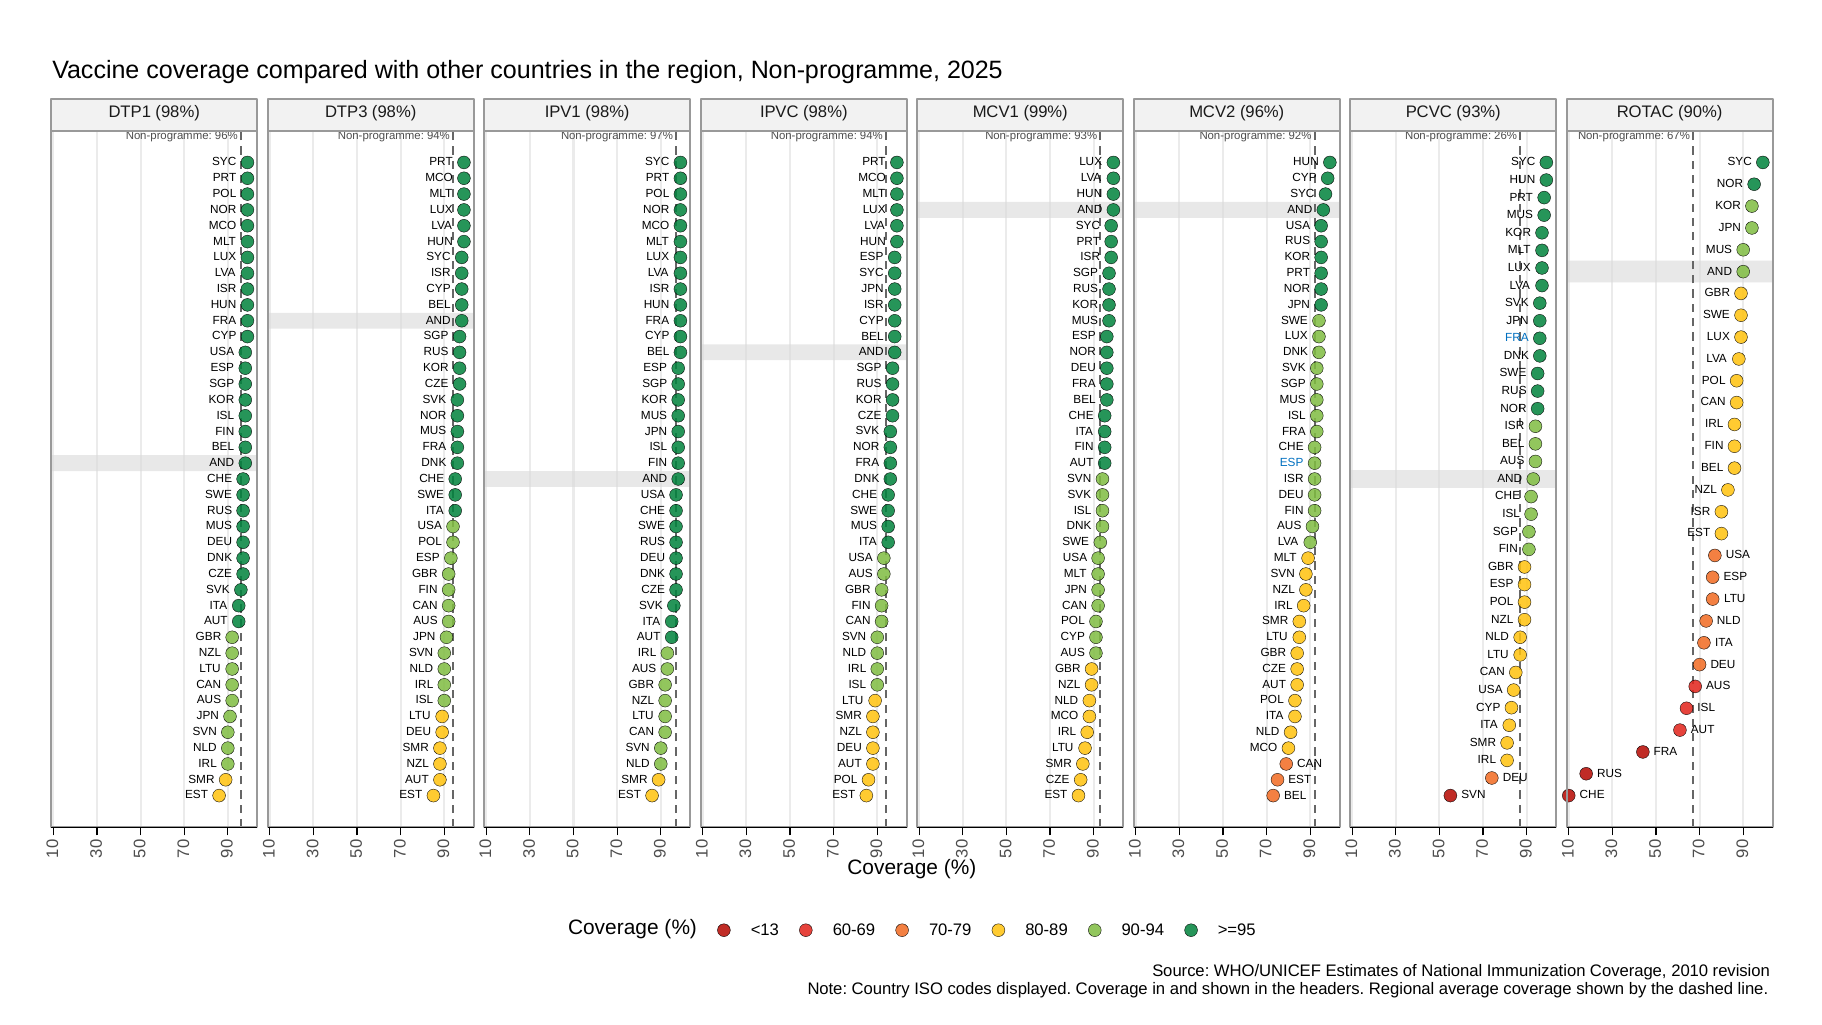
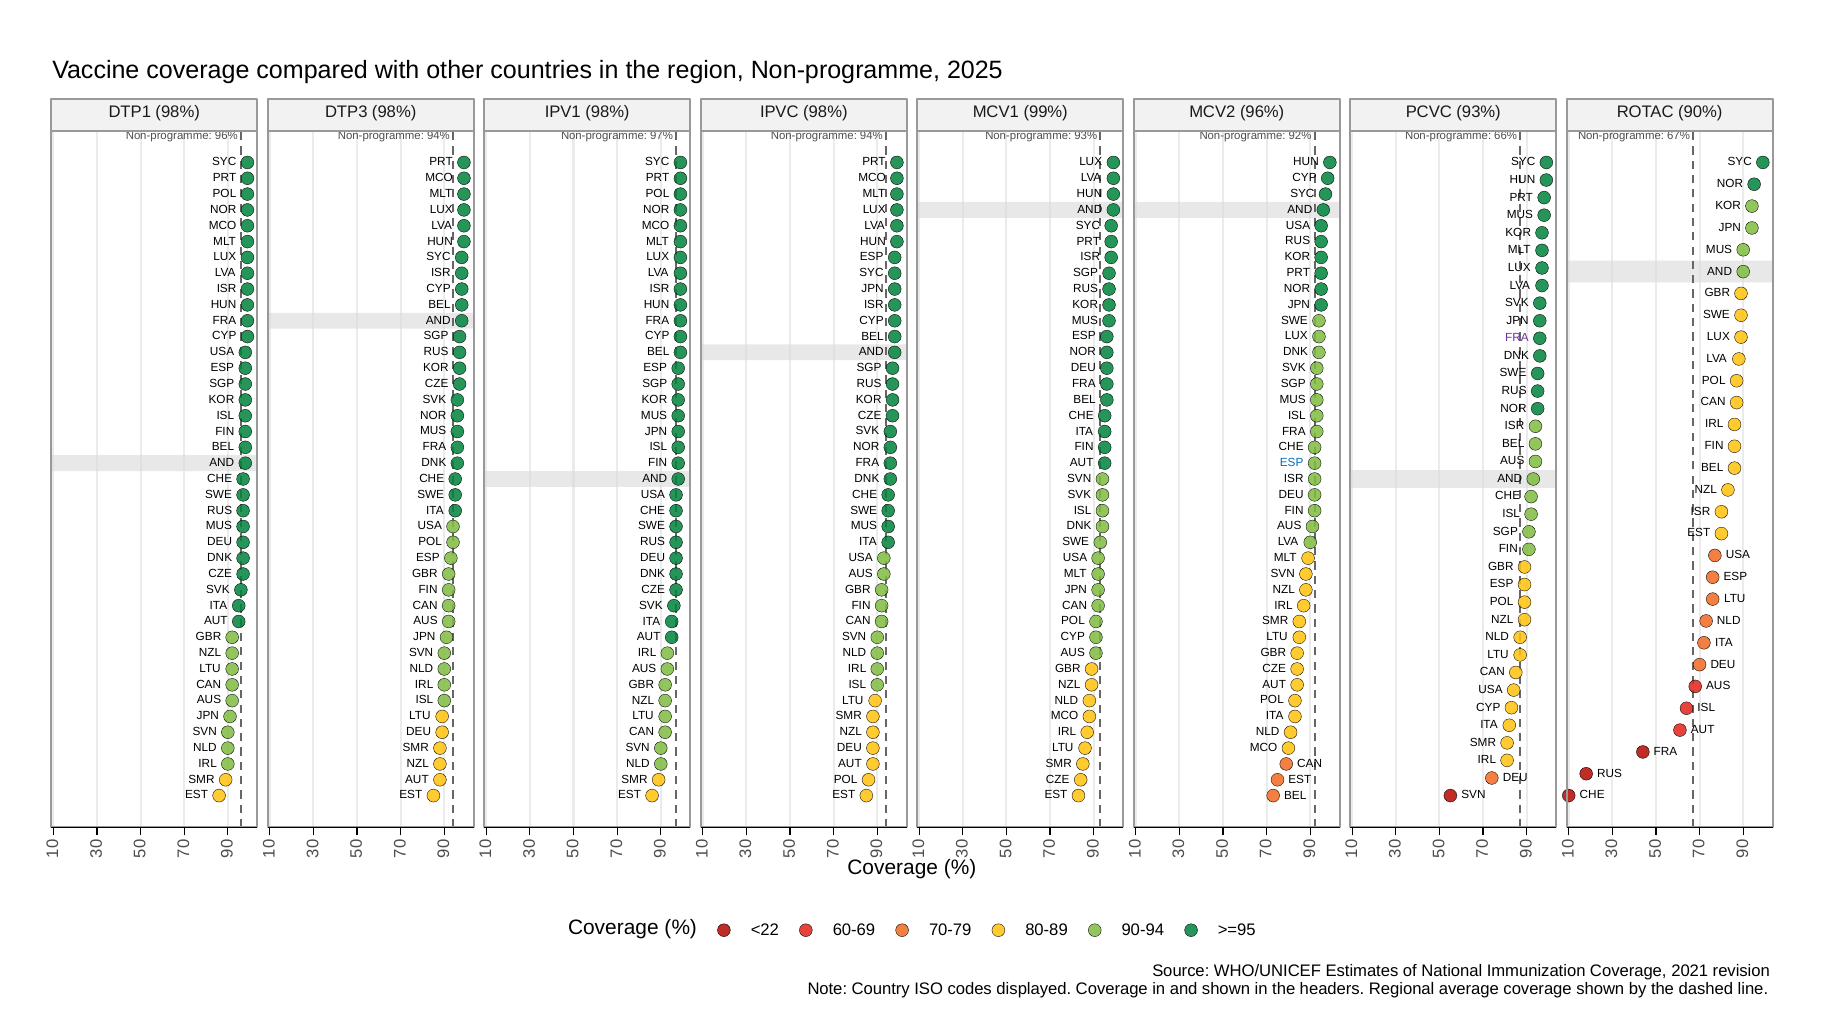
26%: 26% -> 66%
FRA at (1517, 338) colour: blue -> purple
<13: <13 -> <22
2010: 2010 -> 2021
